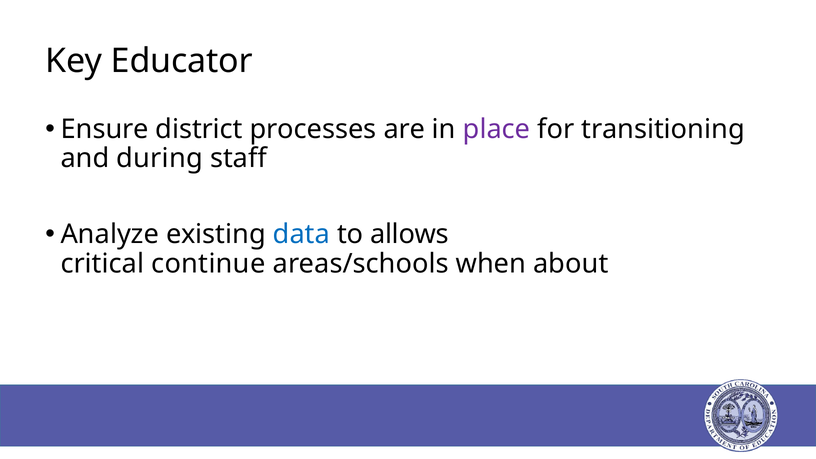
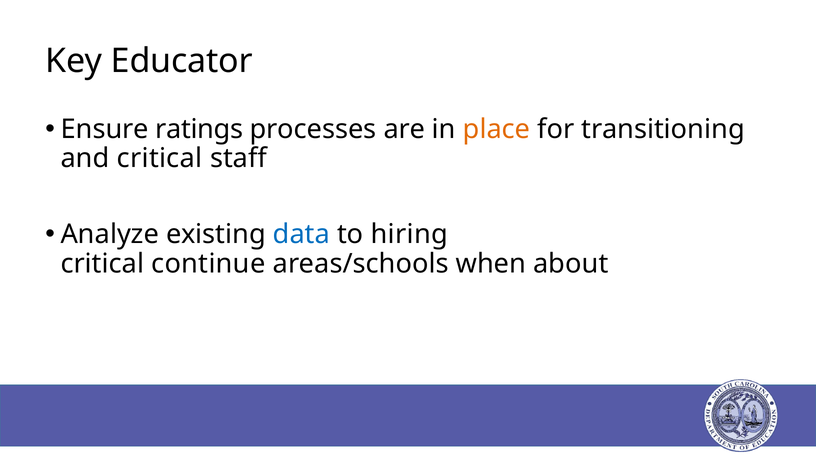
district: district -> ratings
place colour: purple -> orange
and during: during -> critical
allows: allows -> hiring
